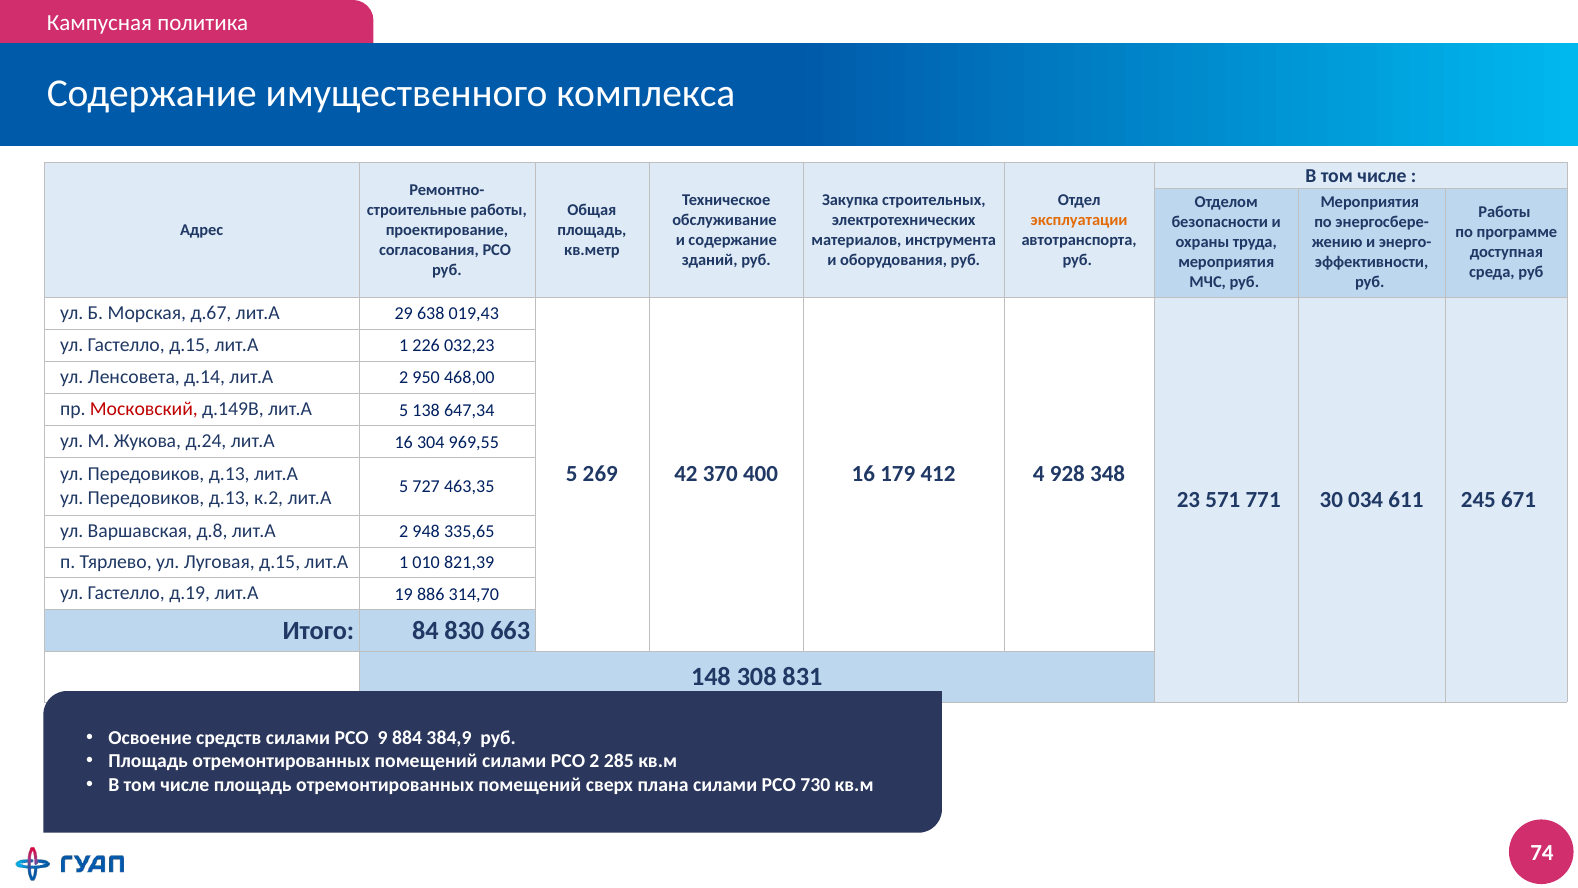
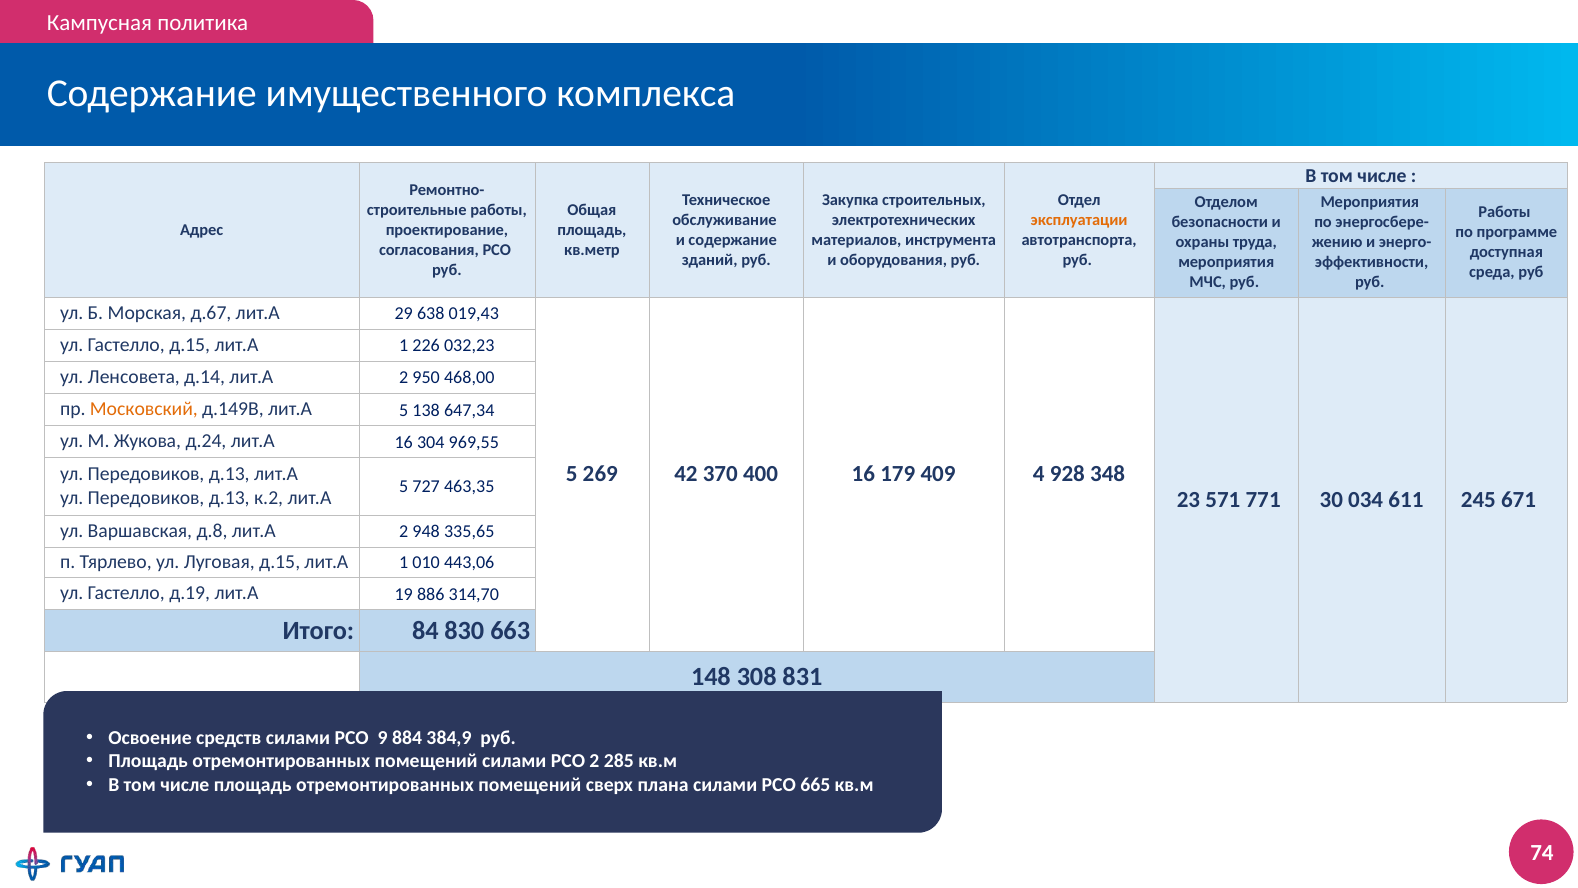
Московский colour: red -> orange
412: 412 -> 409
821,39: 821,39 -> 443,06
730: 730 -> 665
